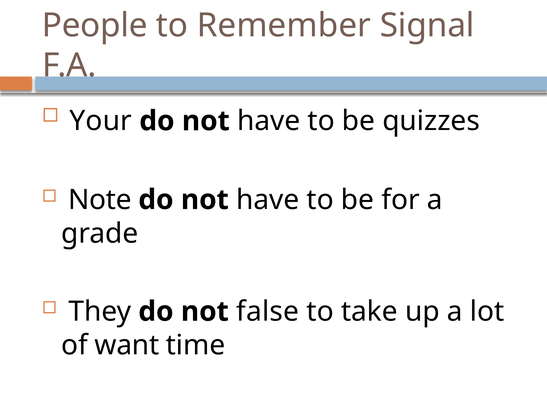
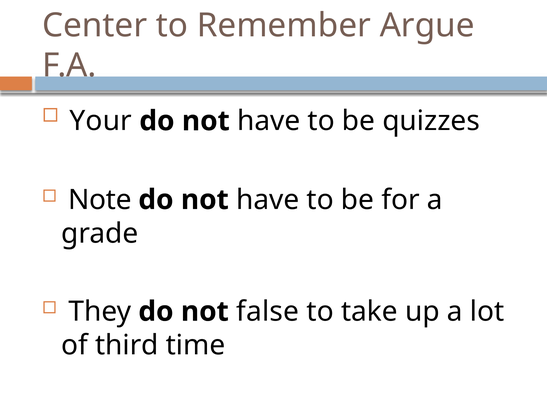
People: People -> Center
Signal: Signal -> Argue
want: want -> third
